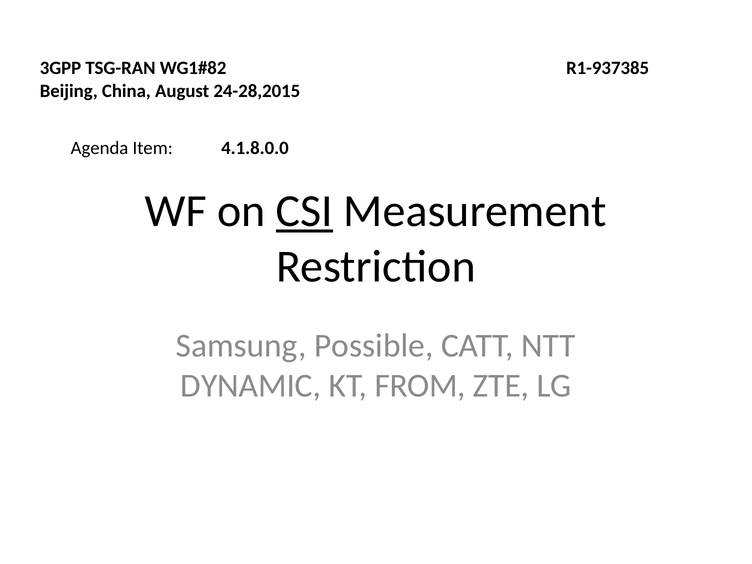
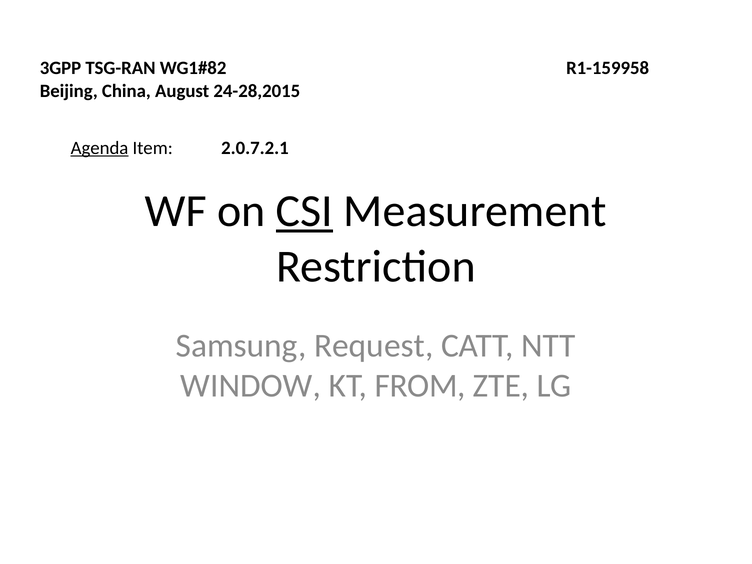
R1-937385: R1-937385 -> R1-159958
Agenda underline: none -> present
4.1.8.0.0: 4.1.8.0.0 -> 2.0.7.2.1
Possible: Possible -> Request
DYNAMIC: DYNAMIC -> WINDOW
